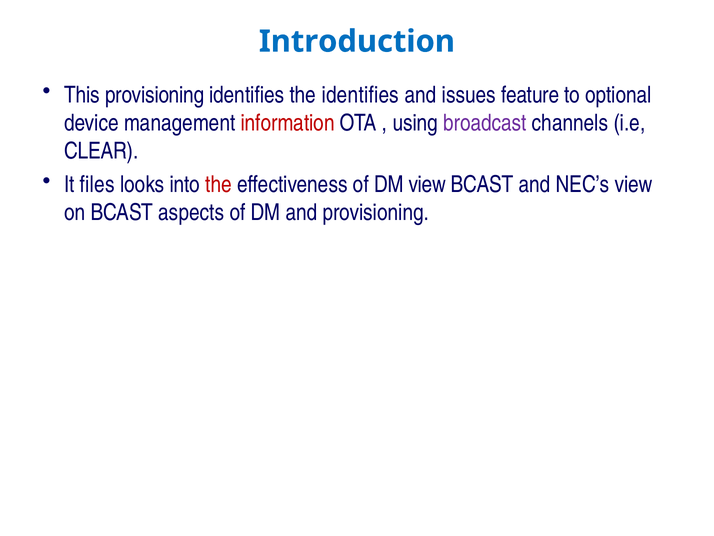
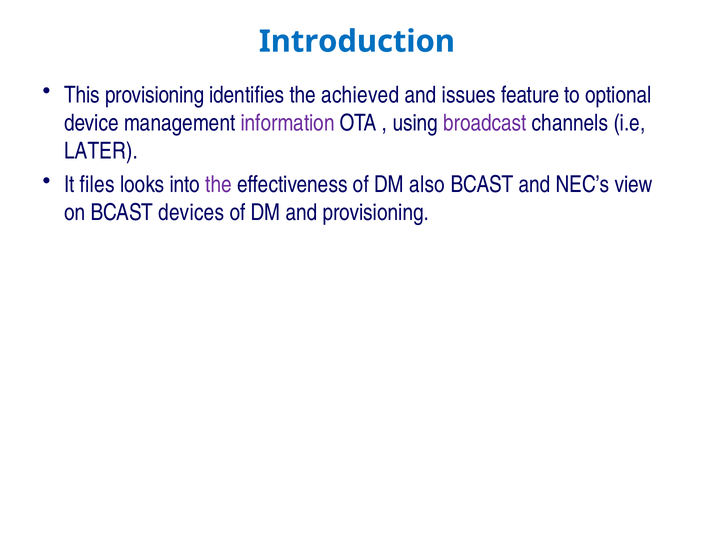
the identifies: identifies -> achieved
information colour: red -> purple
CLEAR: CLEAR -> LATER
the at (219, 185) colour: red -> purple
DM view: view -> also
aspects: aspects -> devices
